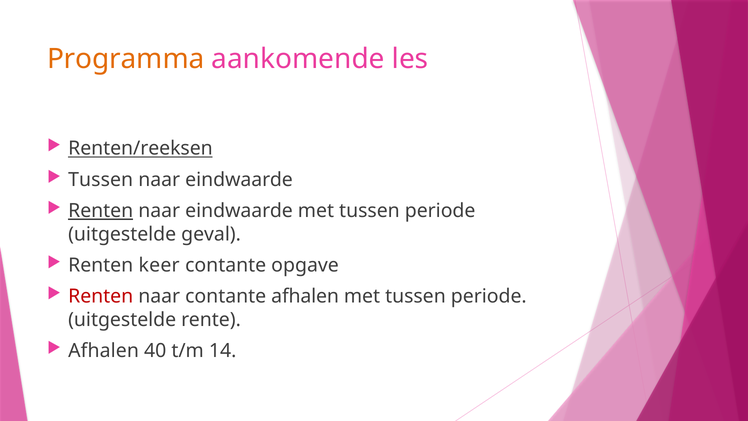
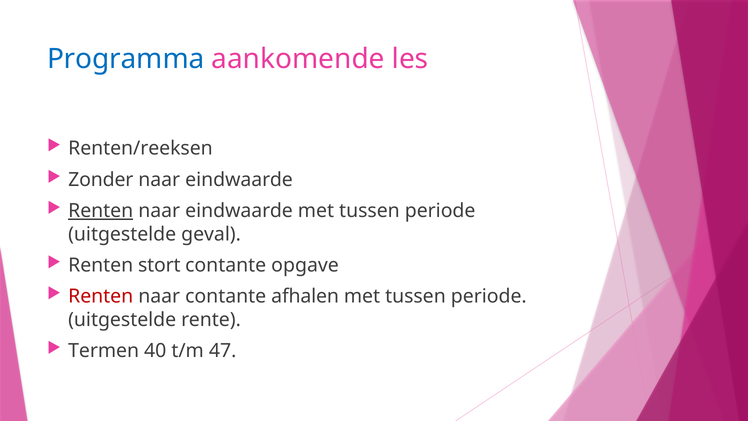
Programma colour: orange -> blue
Renten/reeksen underline: present -> none
Tussen at (101, 180): Tussen -> Zonder
keer: keer -> stort
Afhalen at (104, 351): Afhalen -> Termen
14: 14 -> 47
